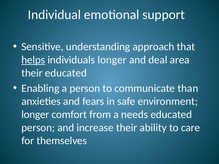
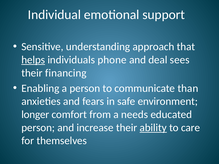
individuals longer: longer -> phone
area: area -> sees
their educated: educated -> financing
ability underline: none -> present
